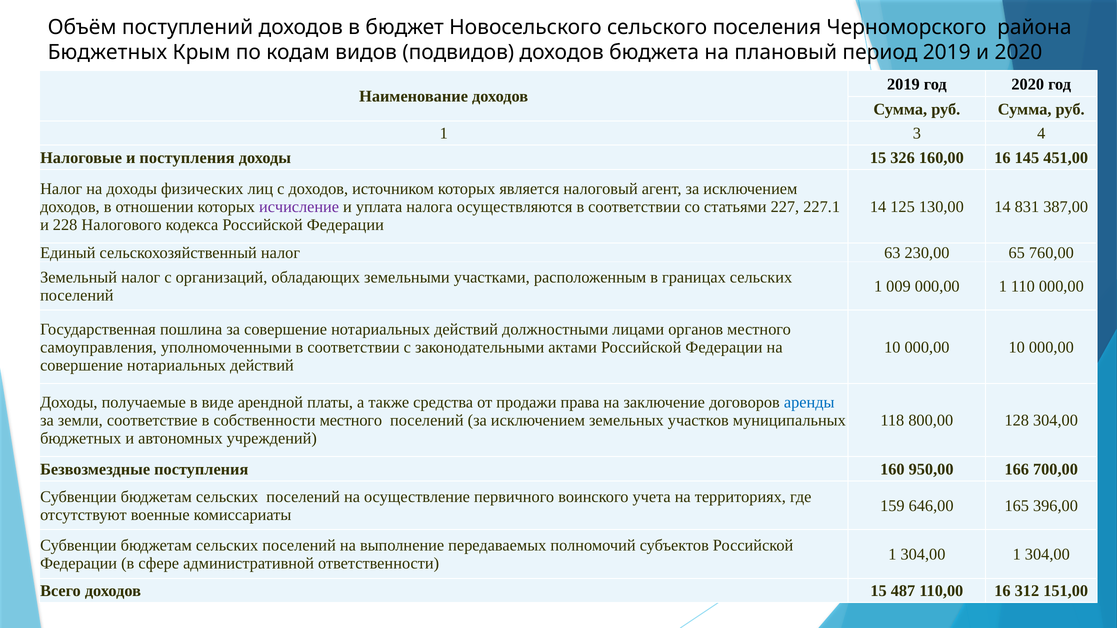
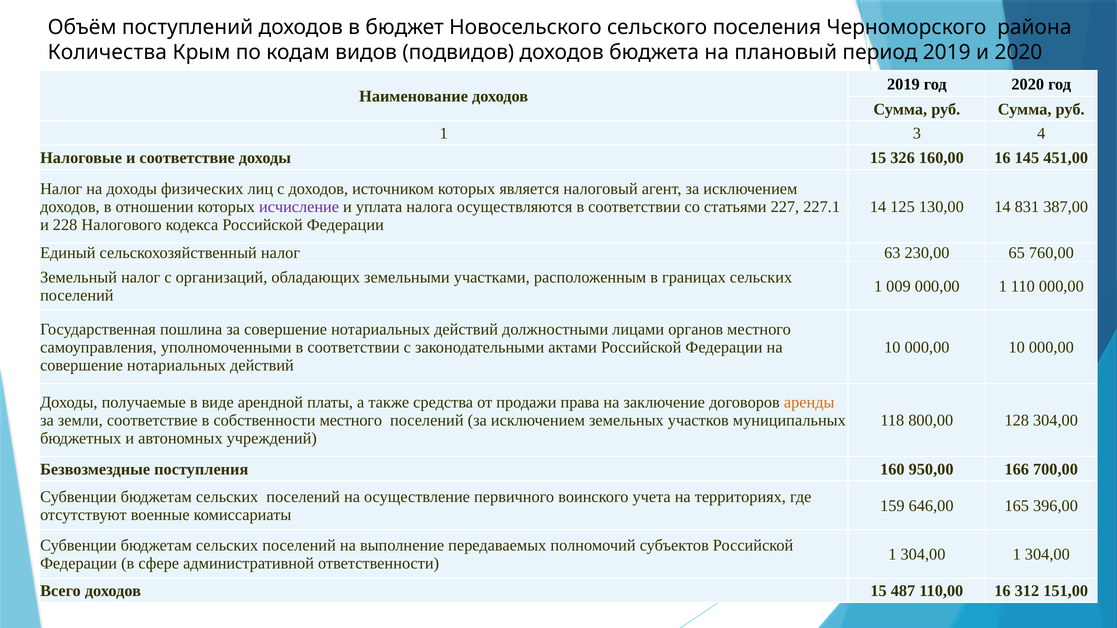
Бюджетных at (107, 53): Бюджетных -> Количества
и поступления: поступления -> соответствие
аренды colour: blue -> orange
